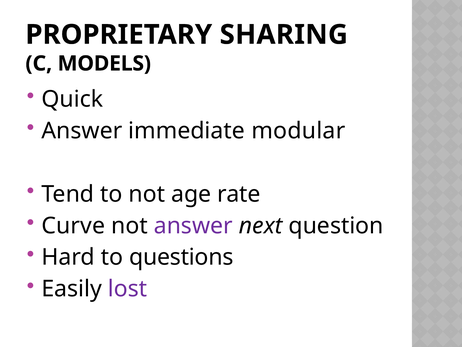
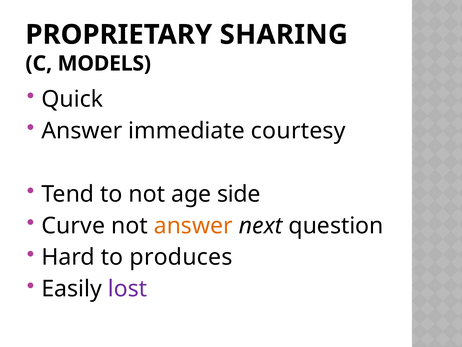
modular: modular -> courtesy
rate: rate -> side
answer at (193, 225) colour: purple -> orange
questions: questions -> produces
